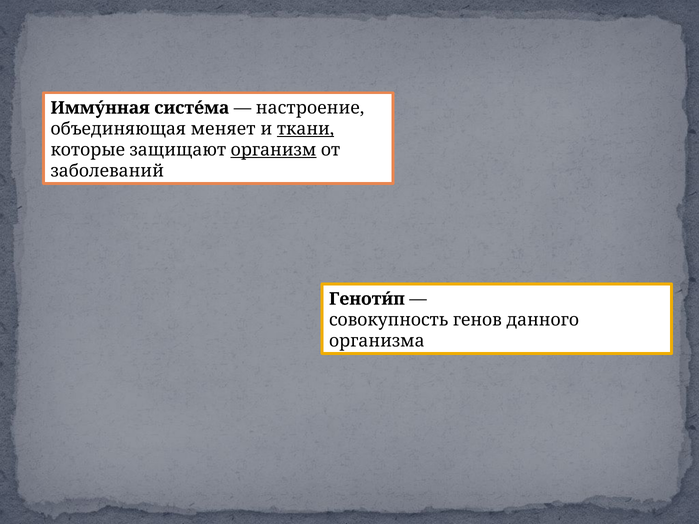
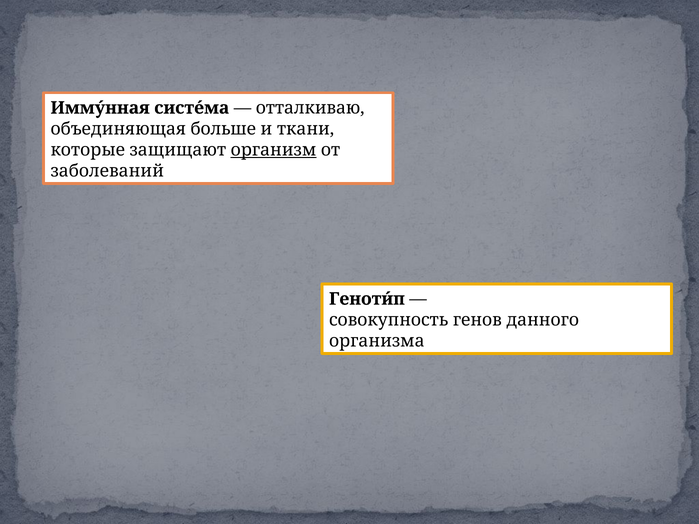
настроение: настроение -> отталкиваю
меняет: меняет -> больше
ткани underline: present -> none
